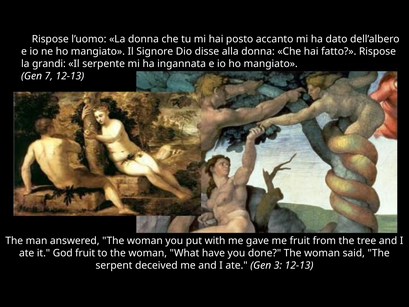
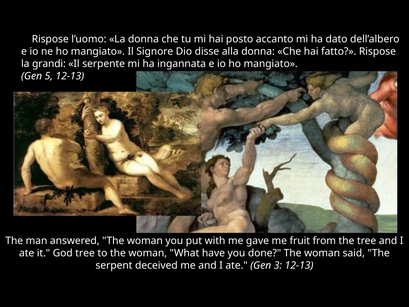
7: 7 -> 5
God fruit: fruit -> tree
